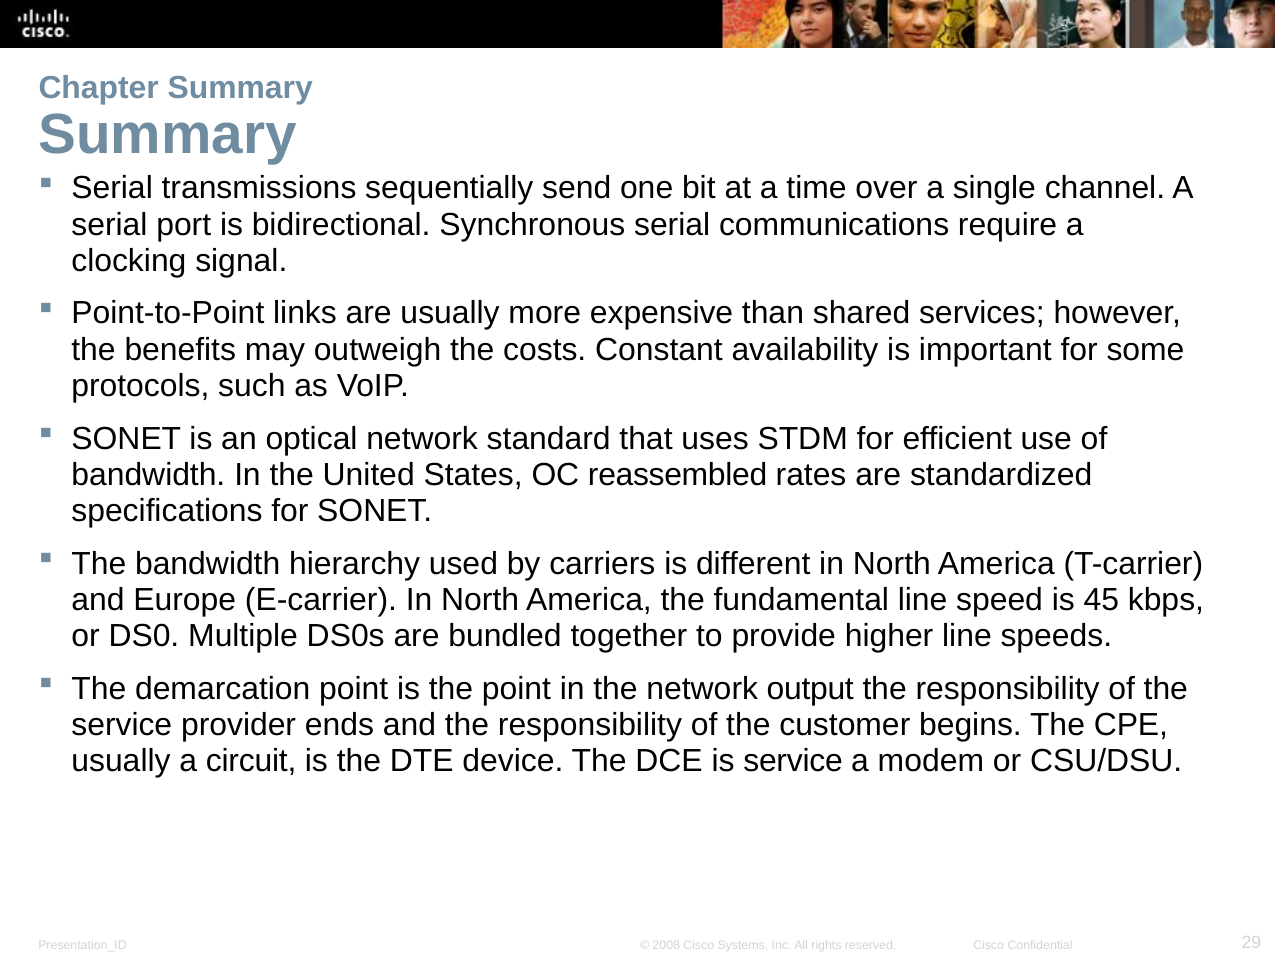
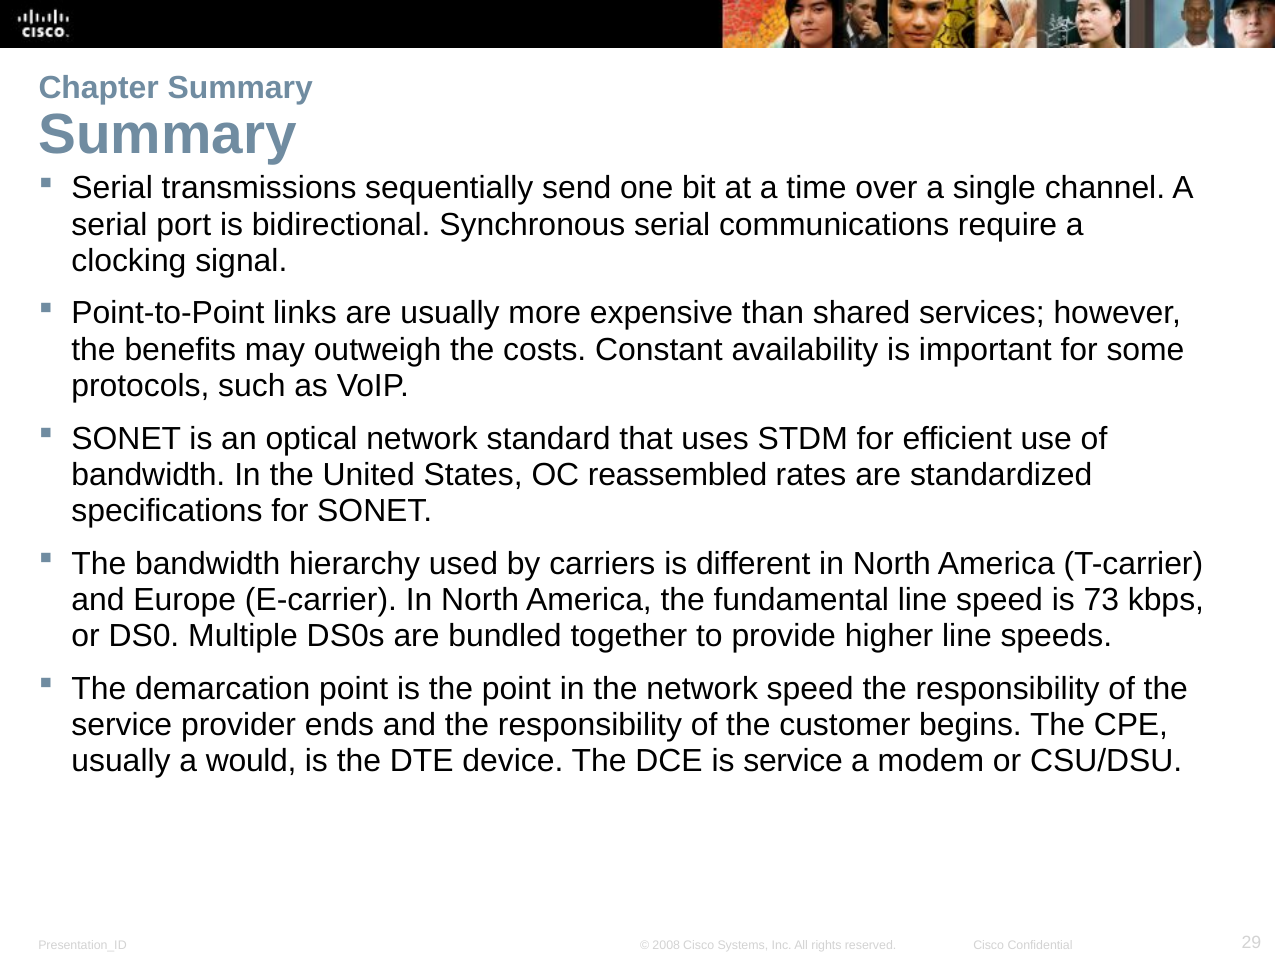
45: 45 -> 73
network output: output -> speed
circuit: circuit -> would
